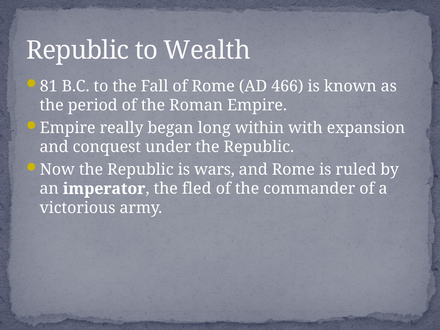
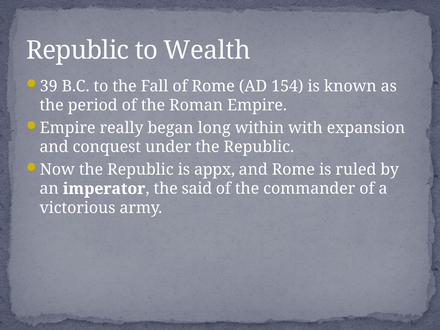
81: 81 -> 39
466: 466 -> 154
wars: wars -> appx
fled: fled -> said
